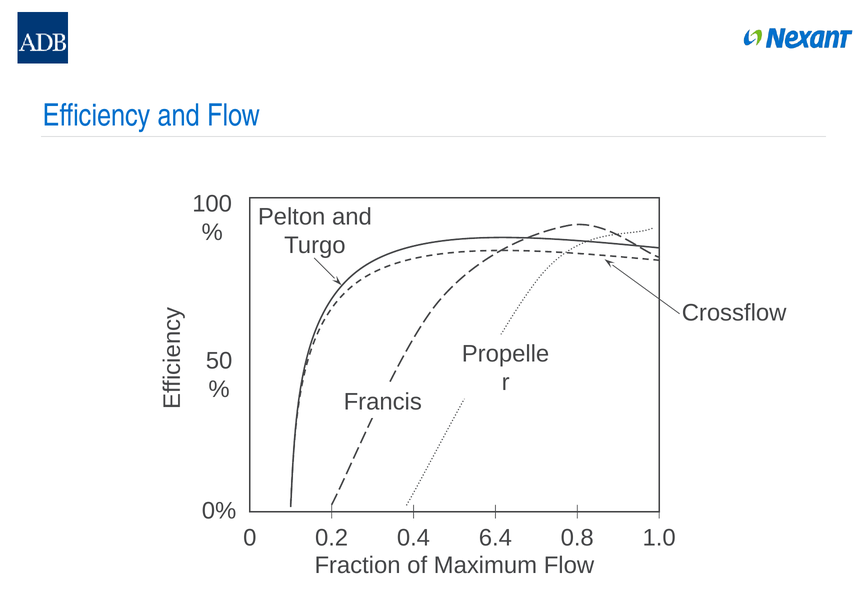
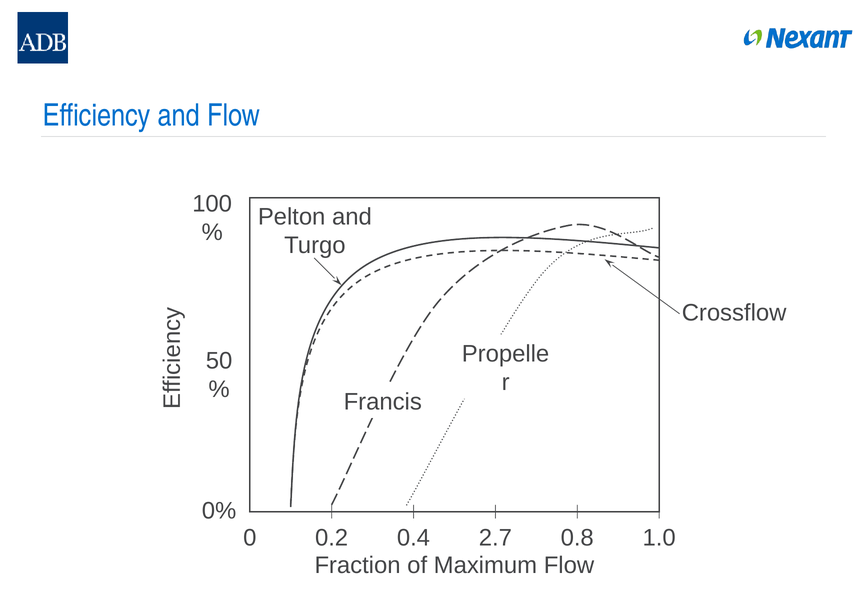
6.4: 6.4 -> 2.7
